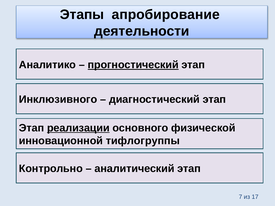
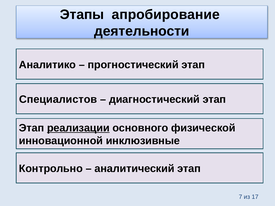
прогностический underline: present -> none
Инклюзивного: Инклюзивного -> Специалистов
тифлогруппы: тифлогруппы -> инклюзивные
